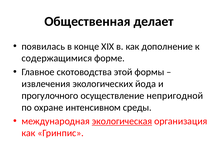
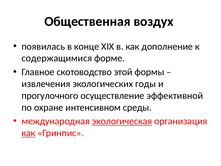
делает: делает -> воздух
скотоводства: скотоводства -> скотоводство
йода: йода -> годы
непригодной: непригодной -> эффективной
как at (28, 133) underline: none -> present
